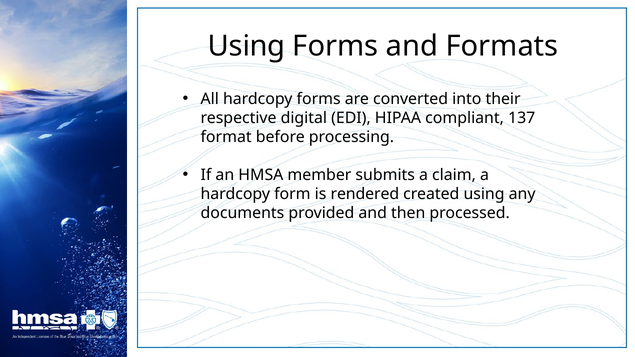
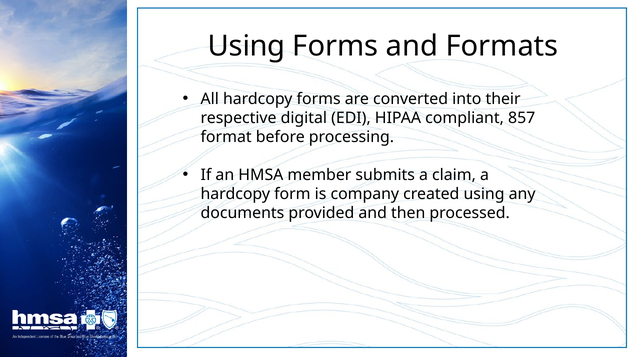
137: 137 -> 857
rendered: rendered -> company
